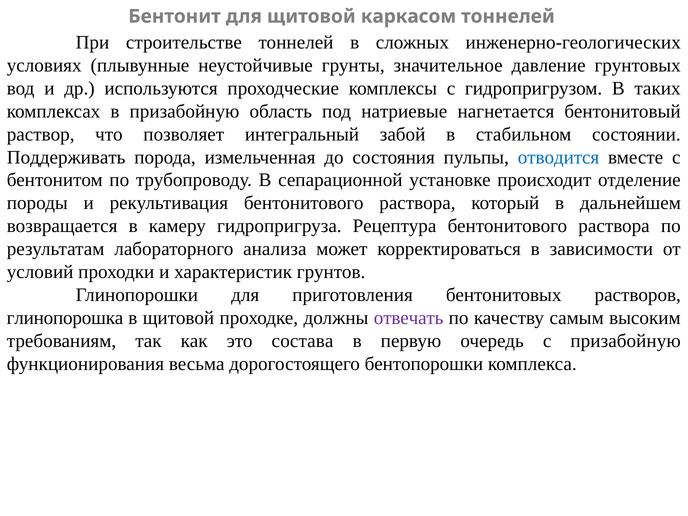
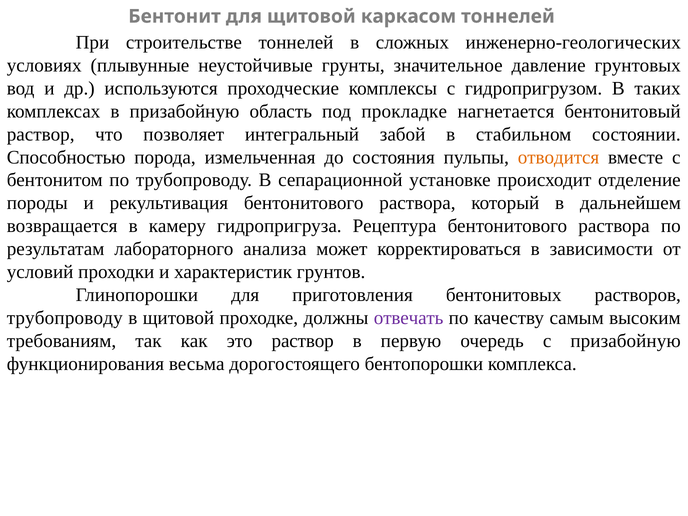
натриевые: натриевые -> прокладке
Поддерживать: Поддерживать -> Способностью
отводится colour: blue -> orange
глинопорошка at (65, 318): глинопорошка -> трубопроводу
это состава: состава -> раствор
